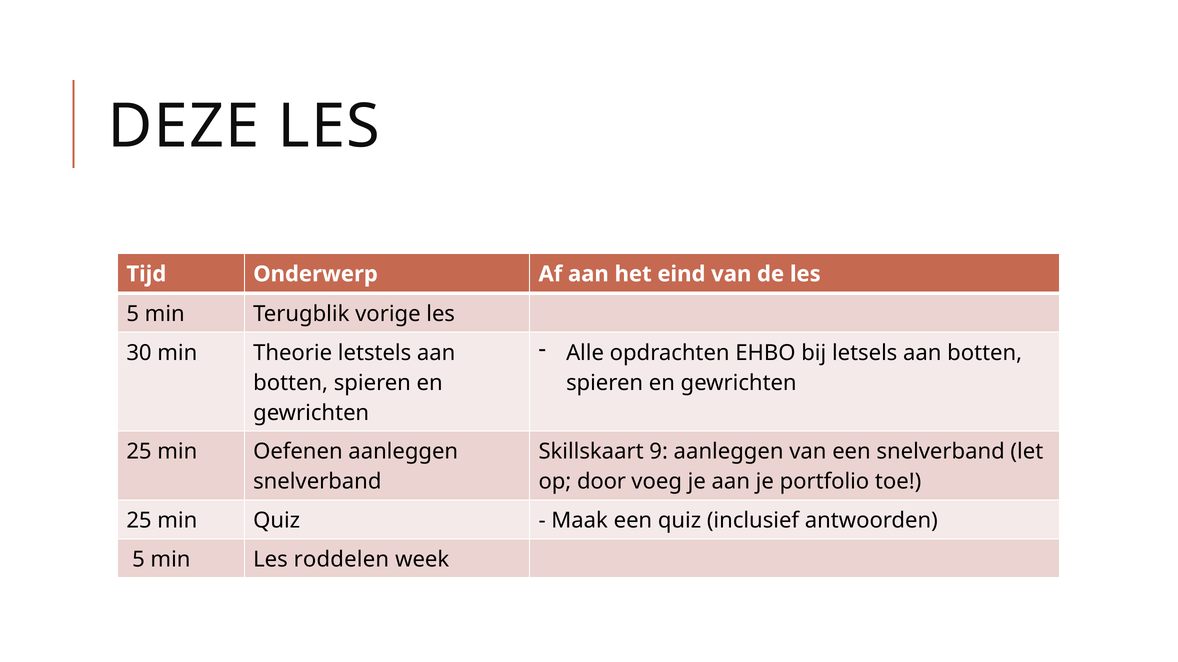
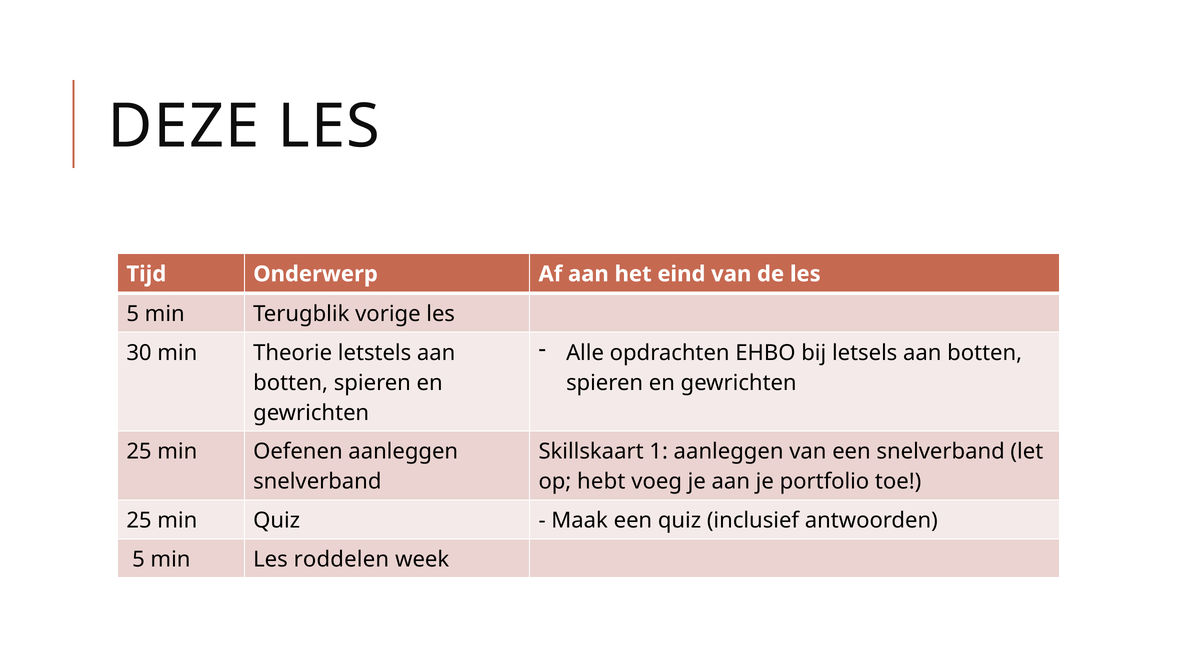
Skillskaart 9: 9 -> 1
door: door -> hebt
